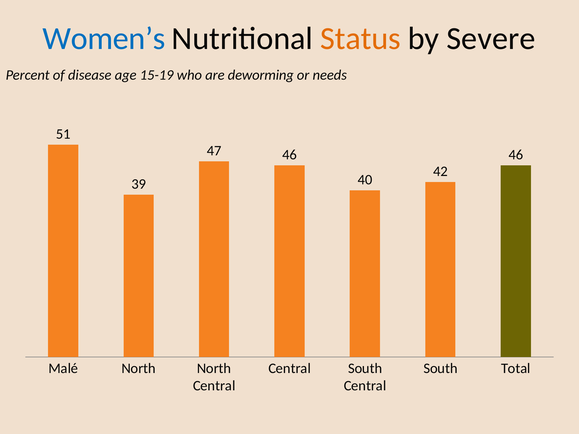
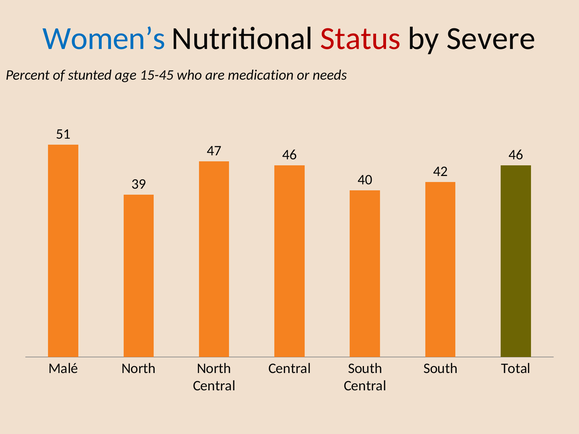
Status colour: orange -> red
disease: disease -> stunted
15-19: 15-19 -> 15-45
deworming: deworming -> medication
